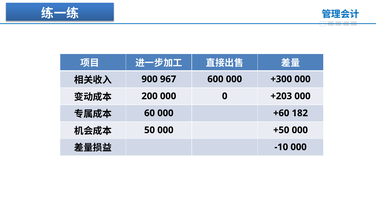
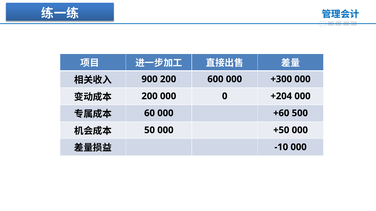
900 967: 967 -> 200
+203: +203 -> +204
182: 182 -> 500
